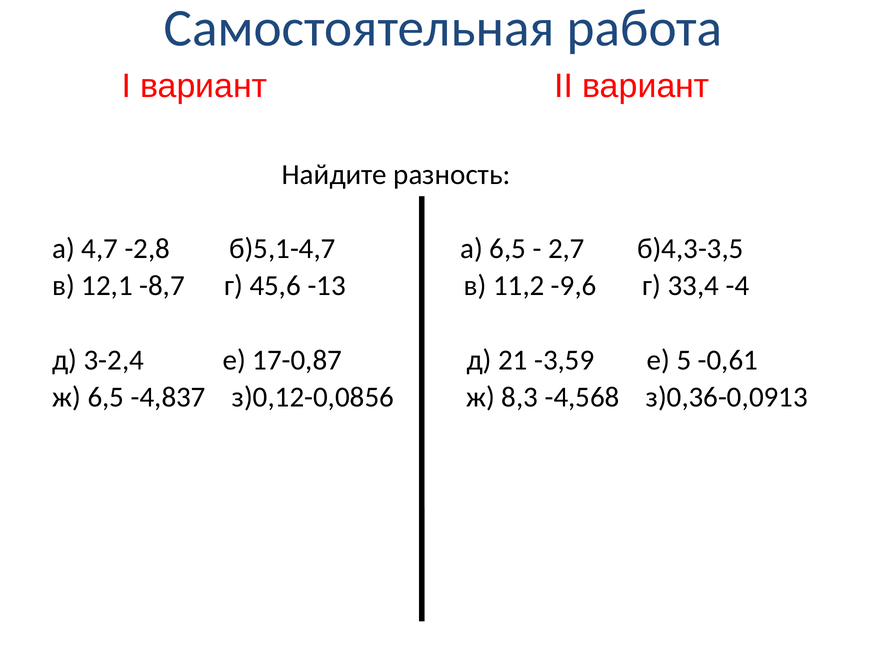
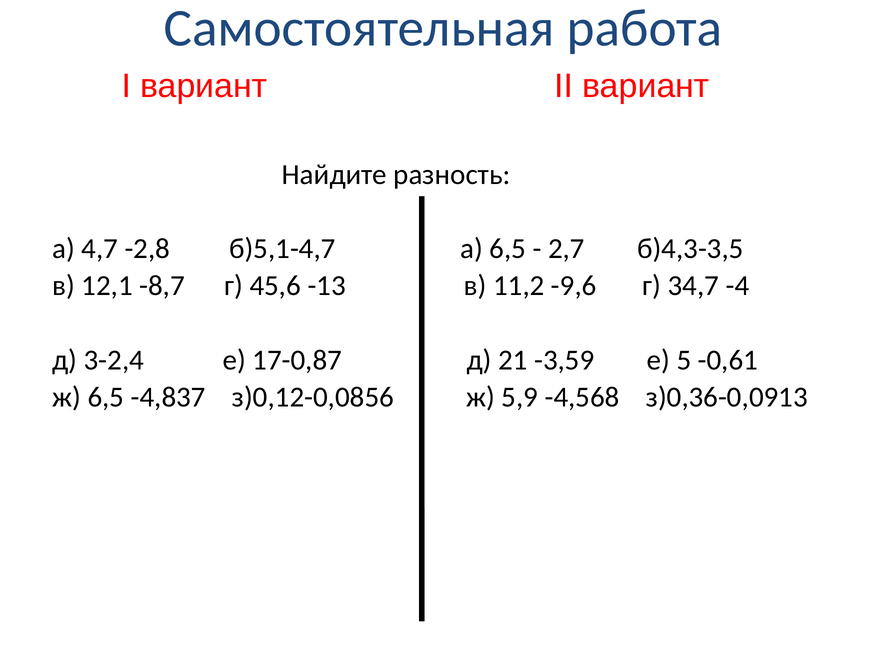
33,4: 33,4 -> 34,7
8,3: 8,3 -> 5,9
